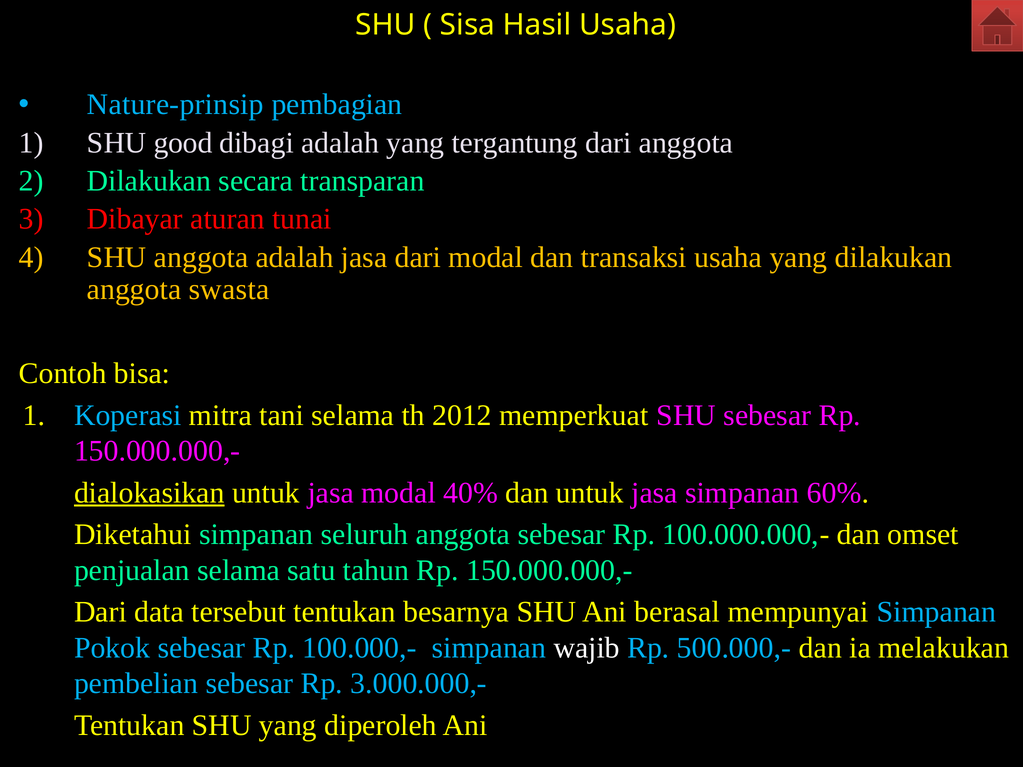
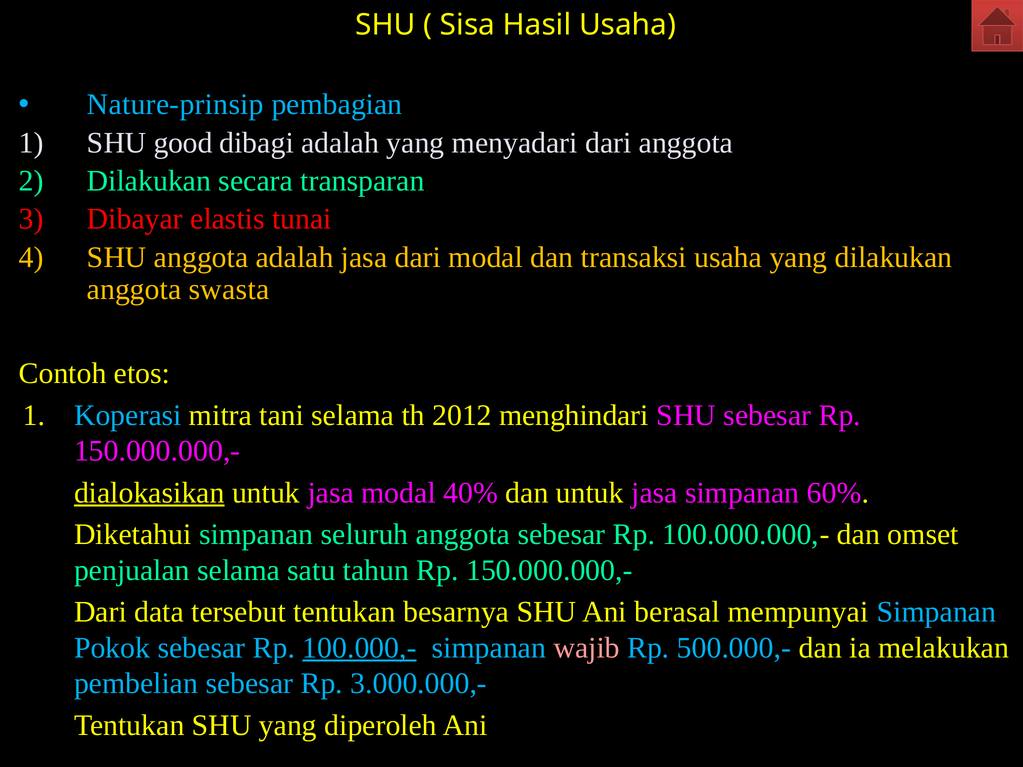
tergantung: tergantung -> menyadari
aturan: aturan -> elastis
bisa: bisa -> etos
memperkuat: memperkuat -> menghindari
100.000,- underline: none -> present
wajib colour: white -> pink
